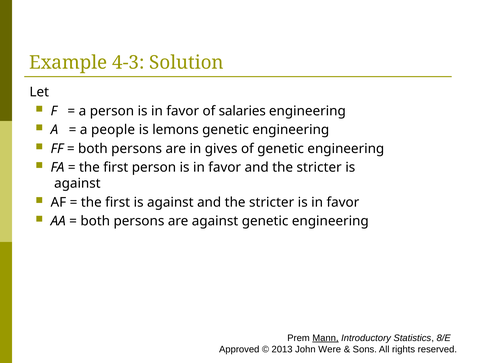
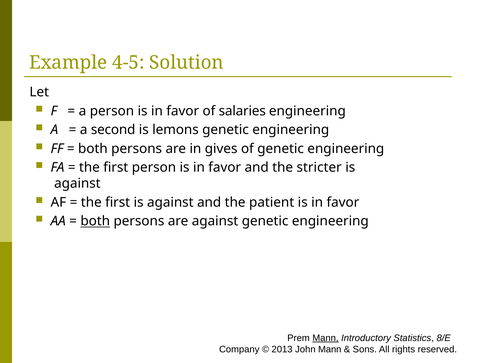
4-3: 4-3 -> 4-5
people: people -> second
against and the stricter: stricter -> patient
both at (95, 221) underline: none -> present
Approved: Approved -> Company
John Were: Were -> Mann
